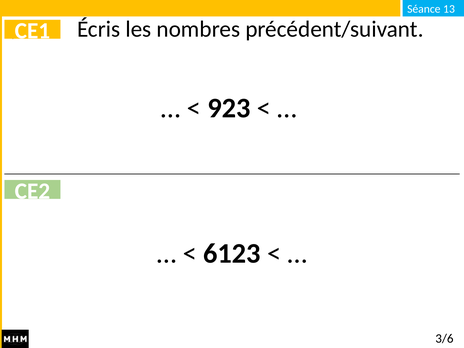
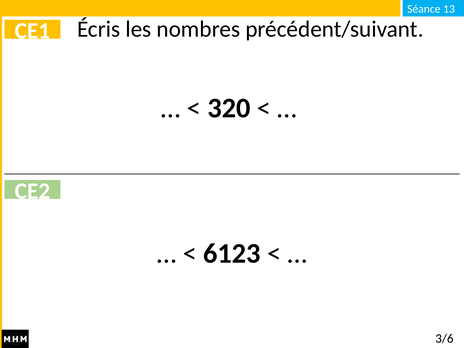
923: 923 -> 320
